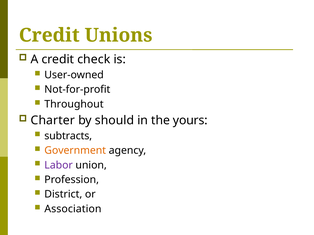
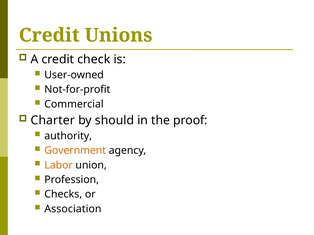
Throughout: Throughout -> Commercial
yours: yours -> proof
subtracts: subtracts -> authority
Labor colour: purple -> orange
District: District -> Checks
